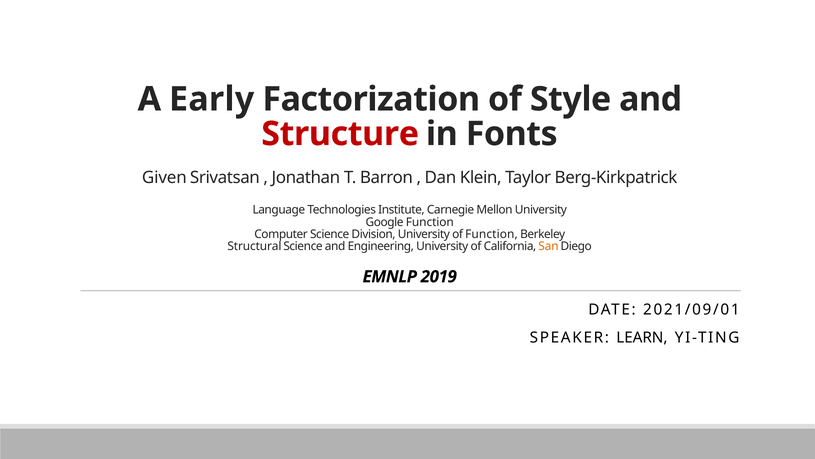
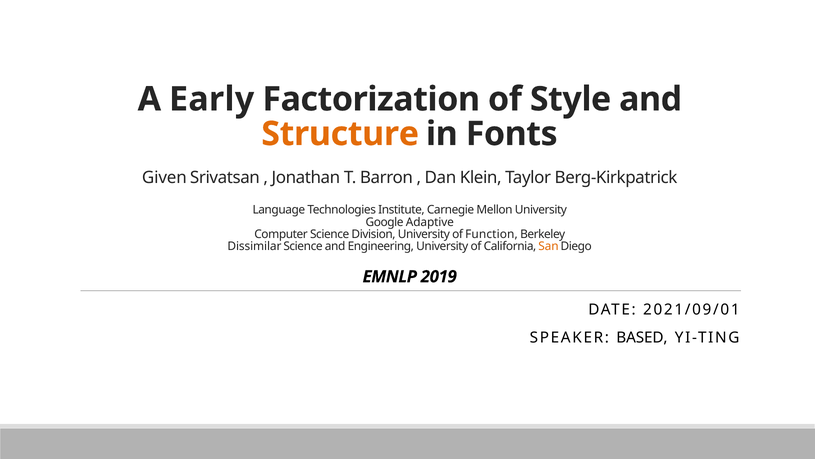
Structure colour: red -> orange
Google Function: Function -> Adaptive
Structural: Structural -> Dissimilar
LEARN: LEARN -> BASED
